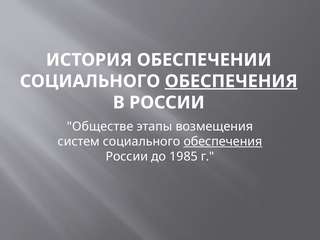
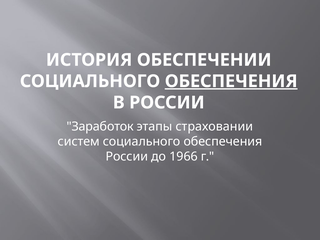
Обществе: Обществе -> Заработок
возмещения: возмещения -> страховании
обеспечения at (223, 141) underline: present -> none
1985: 1985 -> 1966
